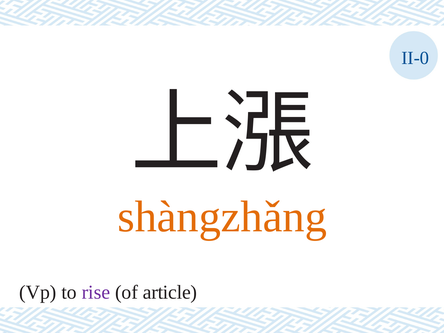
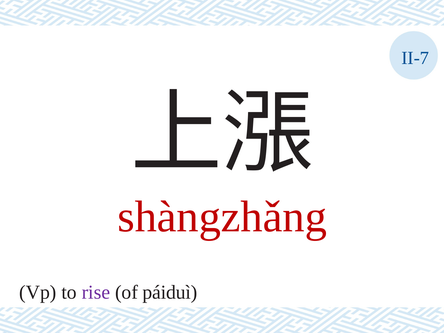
II-0: II-0 -> II-7
shàngzhǎng colour: orange -> red
article: article -> páiduì
